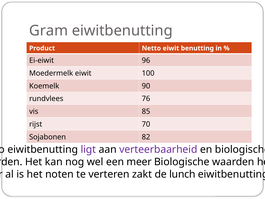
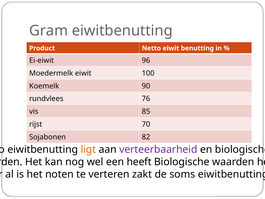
ligt colour: purple -> orange
meer: meer -> heeft
lunch: lunch -> soms
